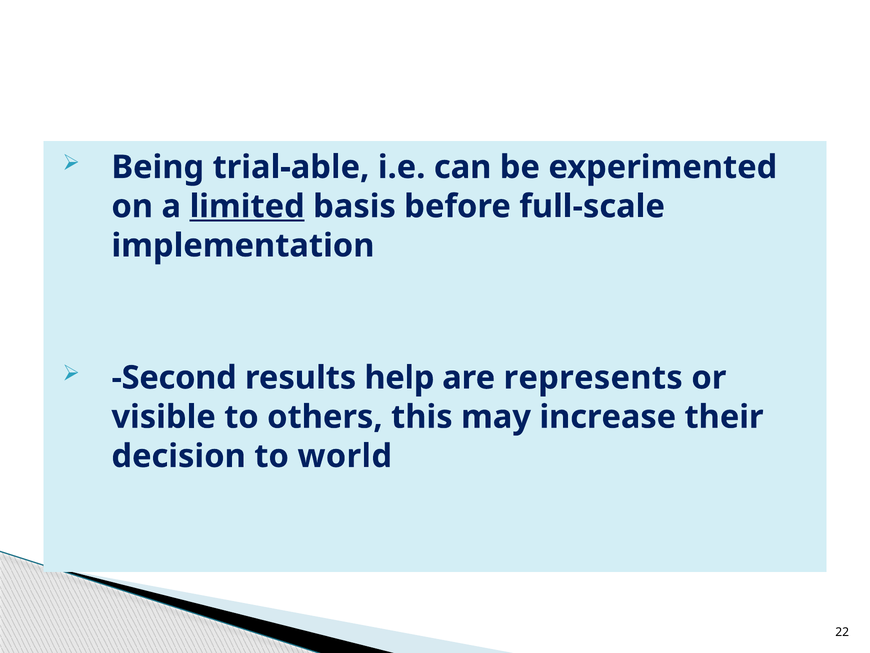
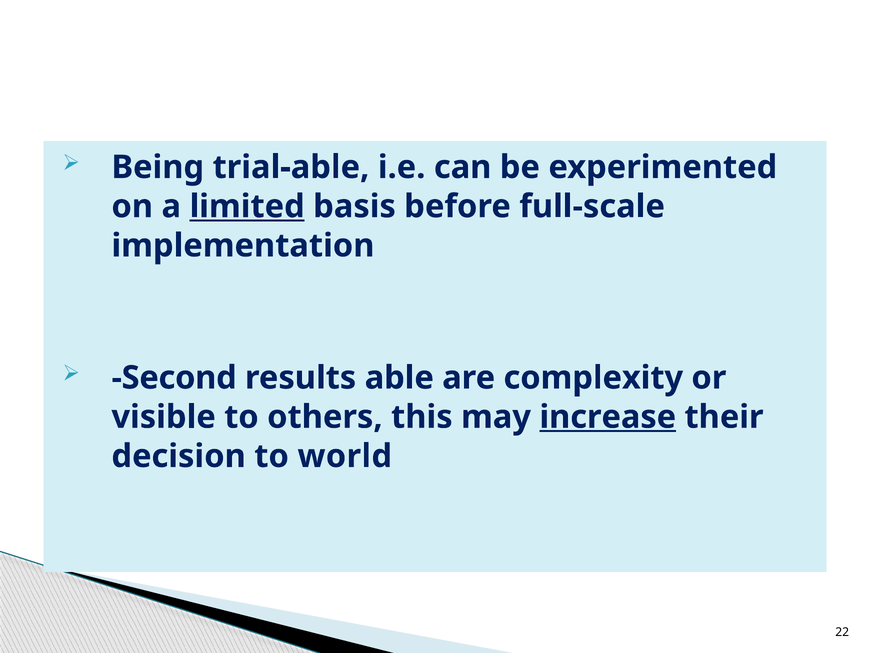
help: help -> able
represents: represents -> complexity
increase underline: none -> present
